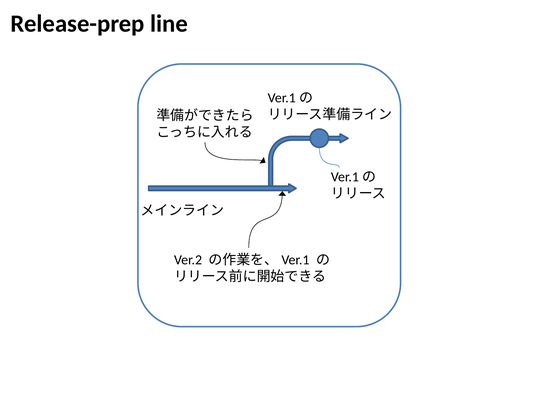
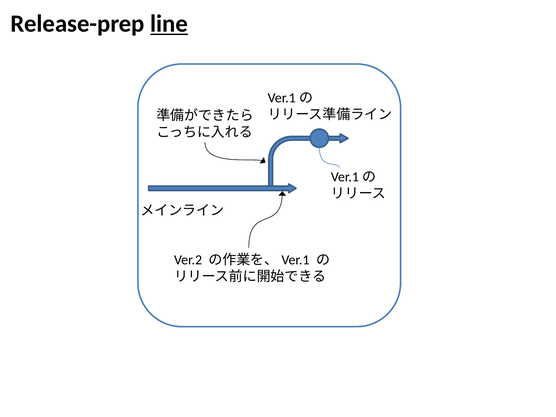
line underline: none -> present
